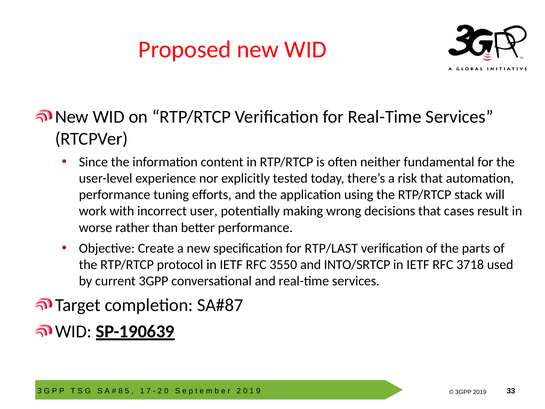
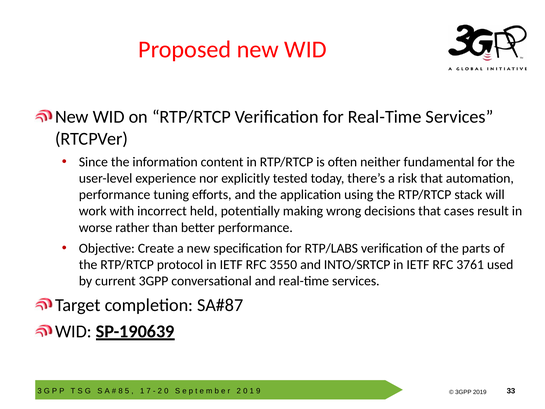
user: user -> held
RTP/LAST: RTP/LAST -> RTP/LABS
3718: 3718 -> 3761
